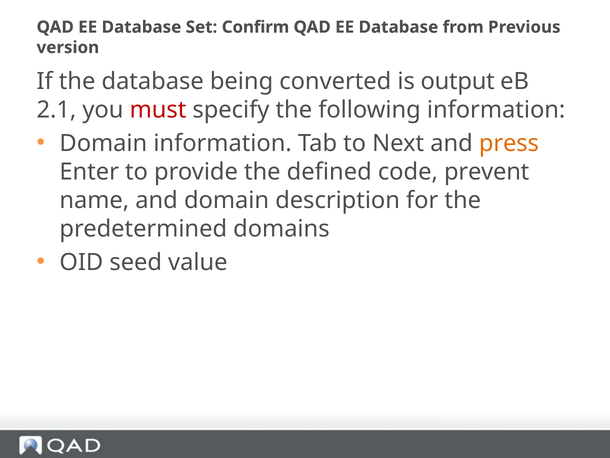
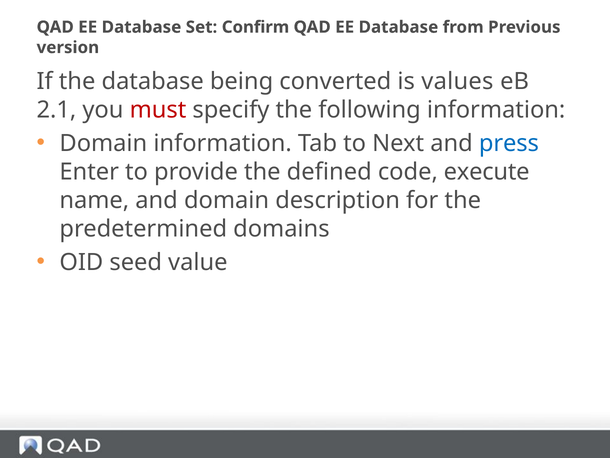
output: output -> values
press colour: orange -> blue
prevent: prevent -> execute
